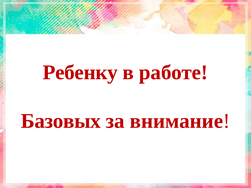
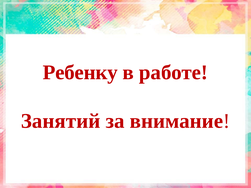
Базовых: Базовых -> Занятий
